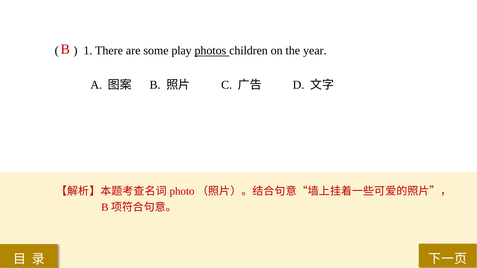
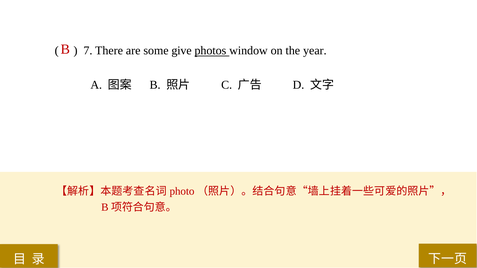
1: 1 -> 7
play: play -> give
children: children -> window
